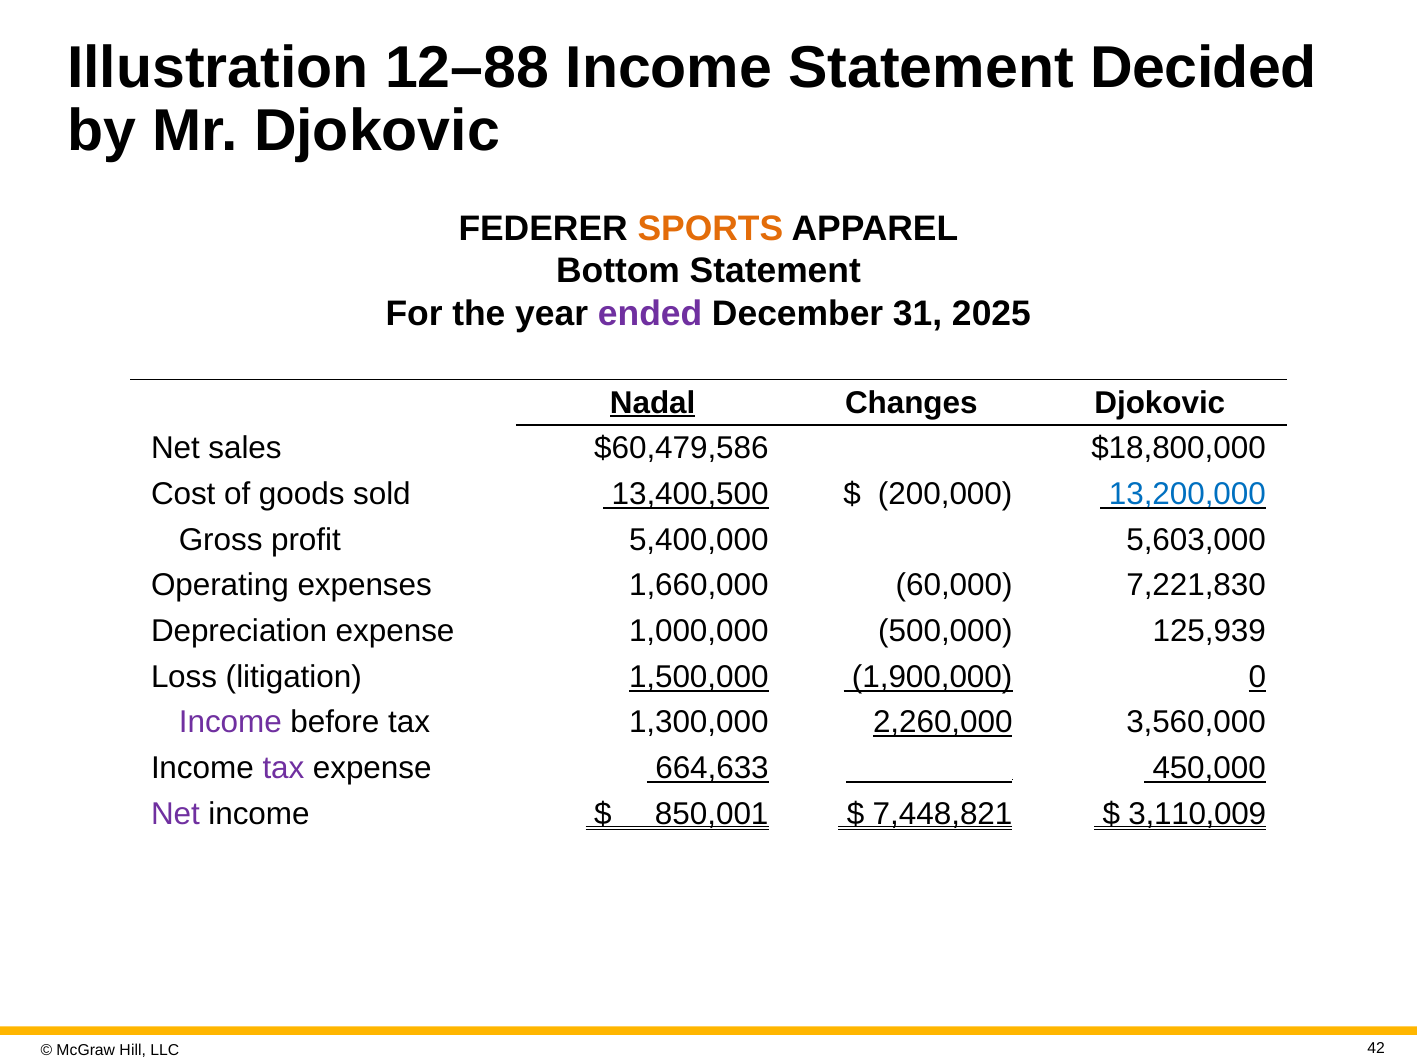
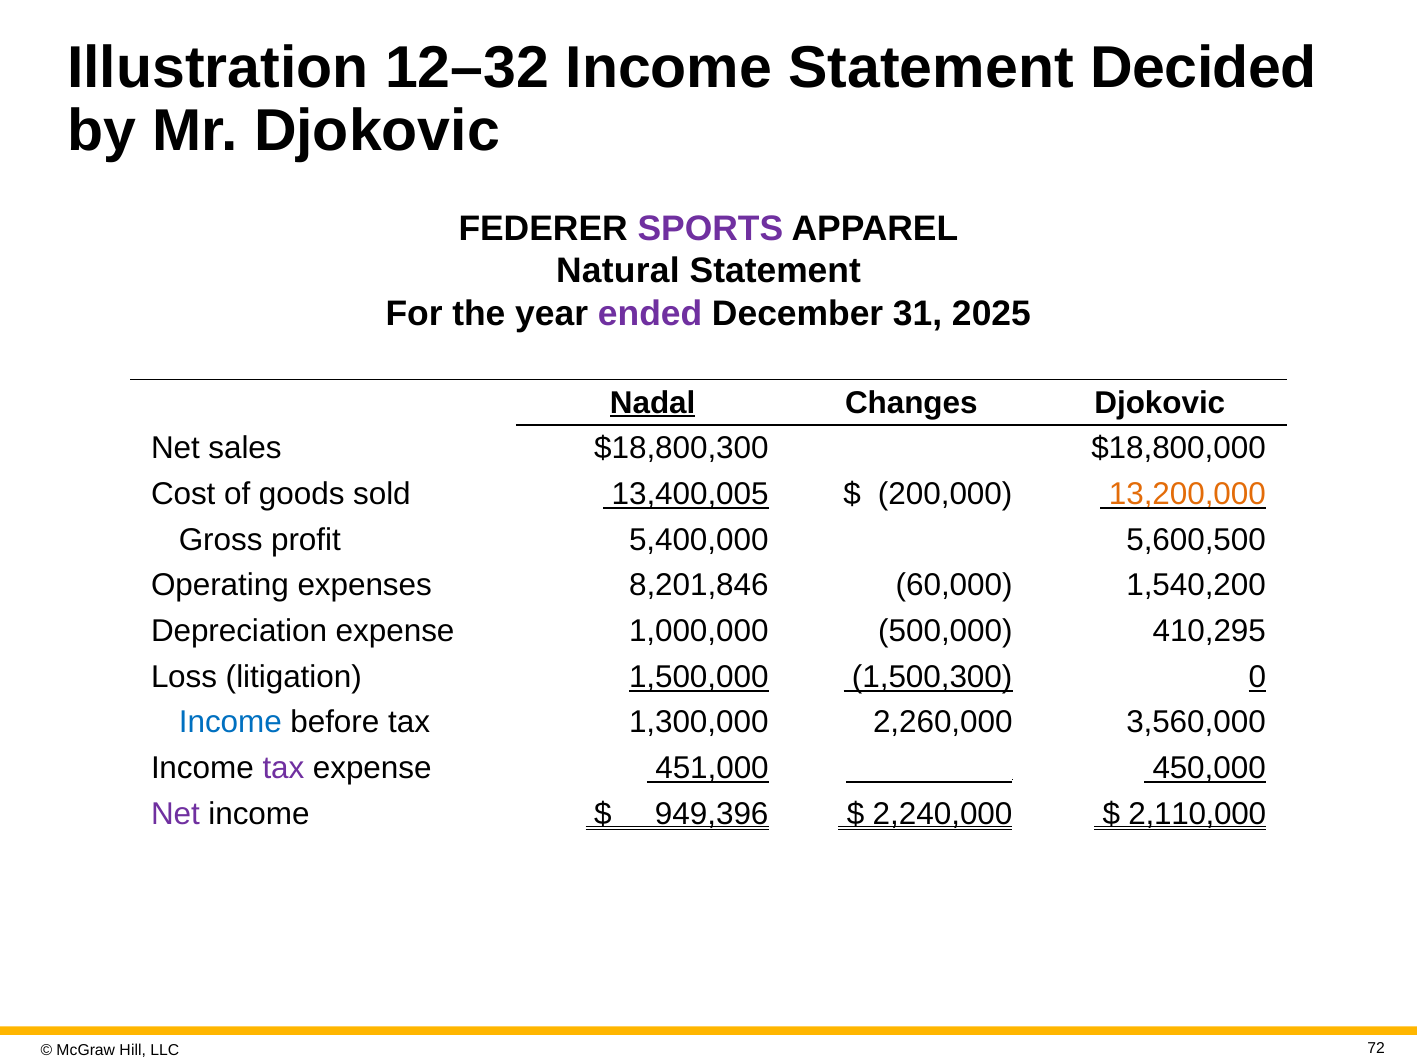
12–88: 12–88 -> 12–32
SPORTS colour: orange -> purple
Bottom: Bottom -> Natural
$60,479,586: $60,479,586 -> $18,800,300
13,400,500: 13,400,500 -> 13,400,005
13,200,000 colour: blue -> orange
5,603,000: 5,603,000 -> 5,600,500
1,660,000: 1,660,000 -> 8,201,846
7,221,830: 7,221,830 -> 1,540,200
125,939: 125,939 -> 410,295
1,900,000: 1,900,000 -> 1,500,300
Income at (230, 722) colour: purple -> blue
2,260,000 underline: present -> none
664,633: 664,633 -> 451,000
850,001: 850,001 -> 949,396
7,448,821: 7,448,821 -> 2,240,000
3,110,009: 3,110,009 -> 2,110,000
42: 42 -> 72
